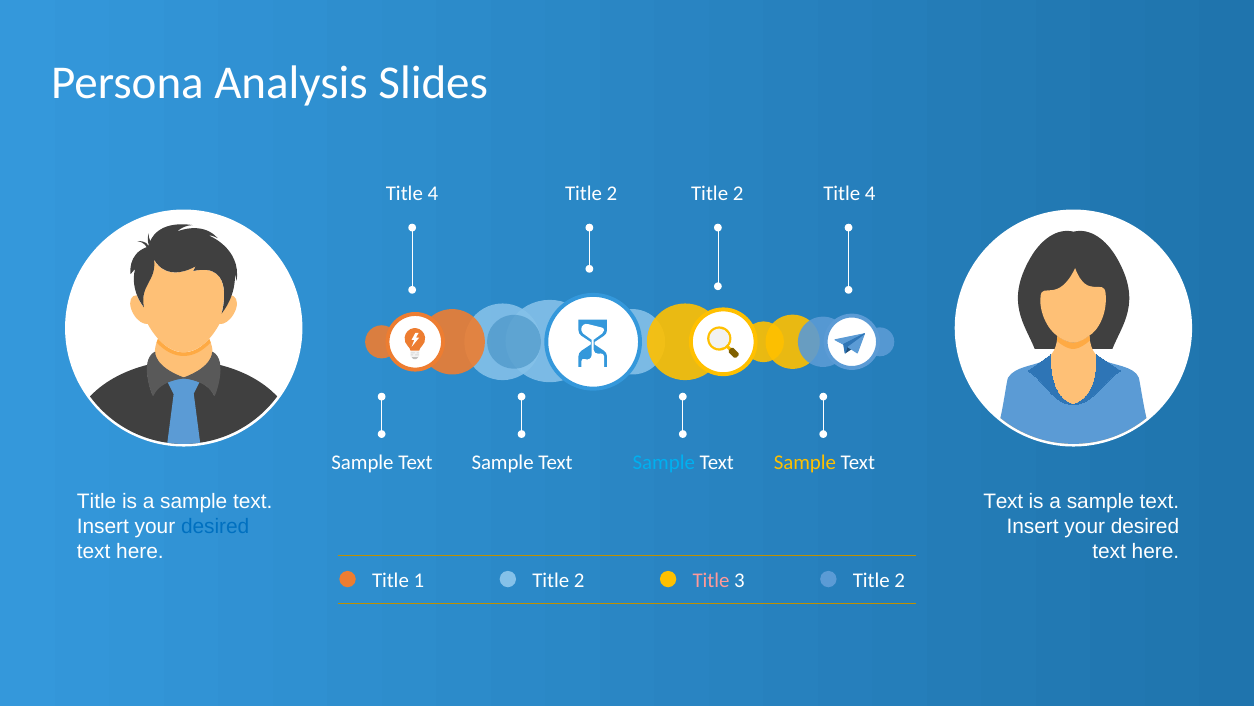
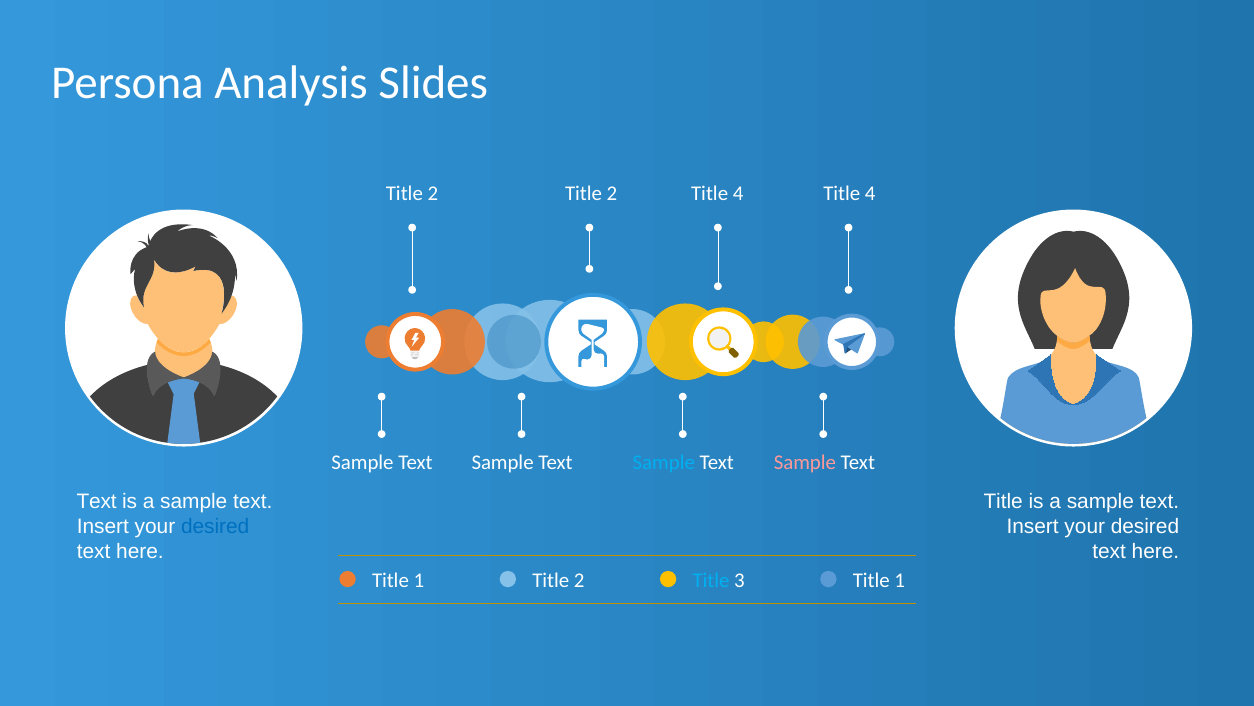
4 at (433, 194): 4 -> 2
2 Title 2: 2 -> 4
Sample at (805, 463) colour: yellow -> pink
Title at (97, 501): Title -> Text
Text at (1003, 501): Text -> Title
Title at (711, 580) colour: pink -> light blue
3 Title 2: 2 -> 1
